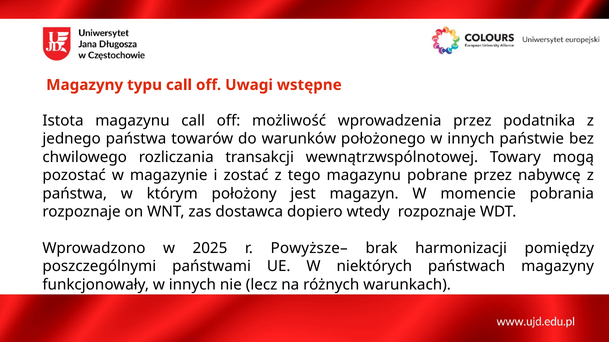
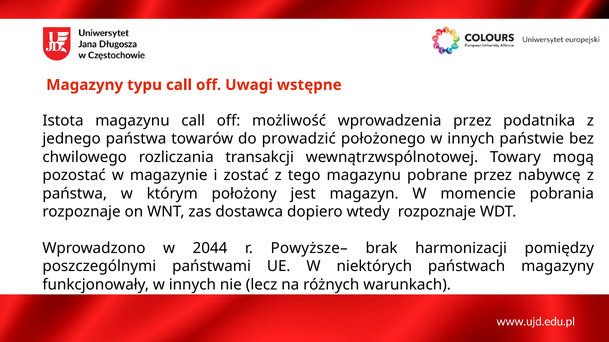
warunków: warunków -> prowadzić
2025: 2025 -> 2044
